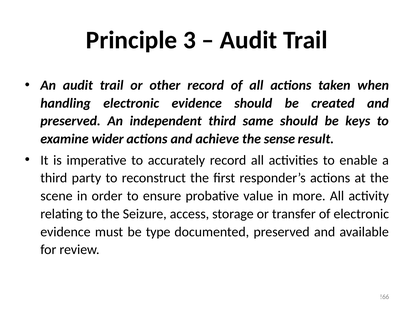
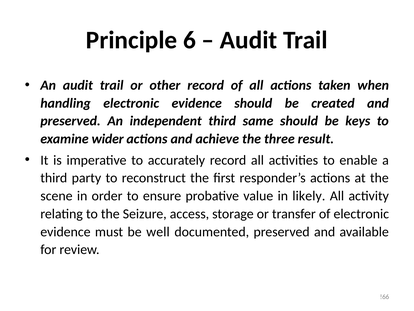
3: 3 -> 6
sense: sense -> three
more: more -> likely
type: type -> well
